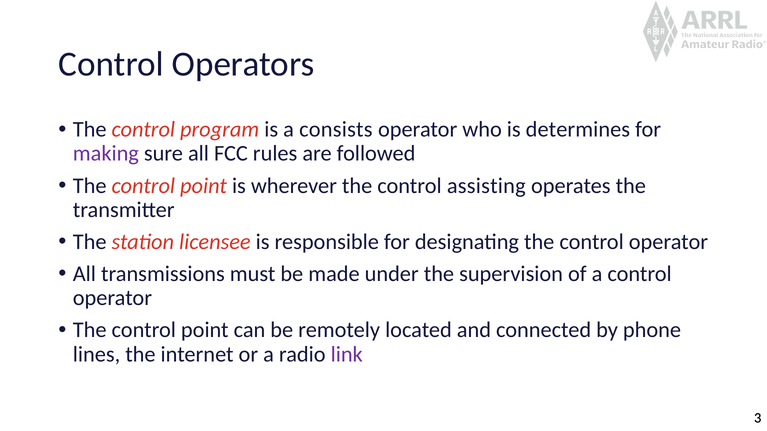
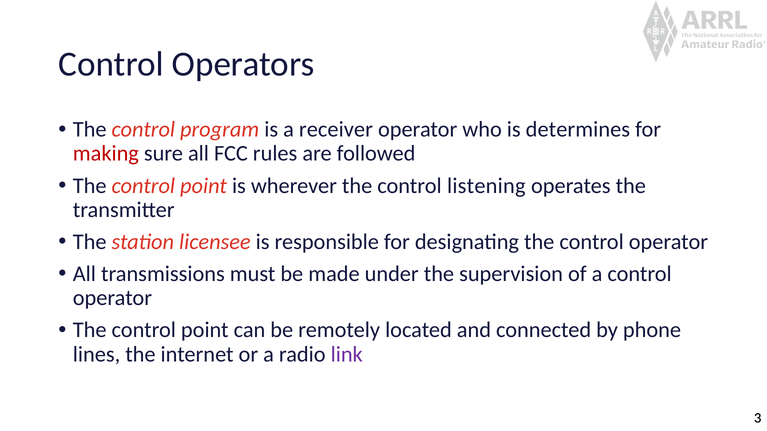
consists: consists -> receiver
making colour: purple -> red
assisting: assisting -> listening
